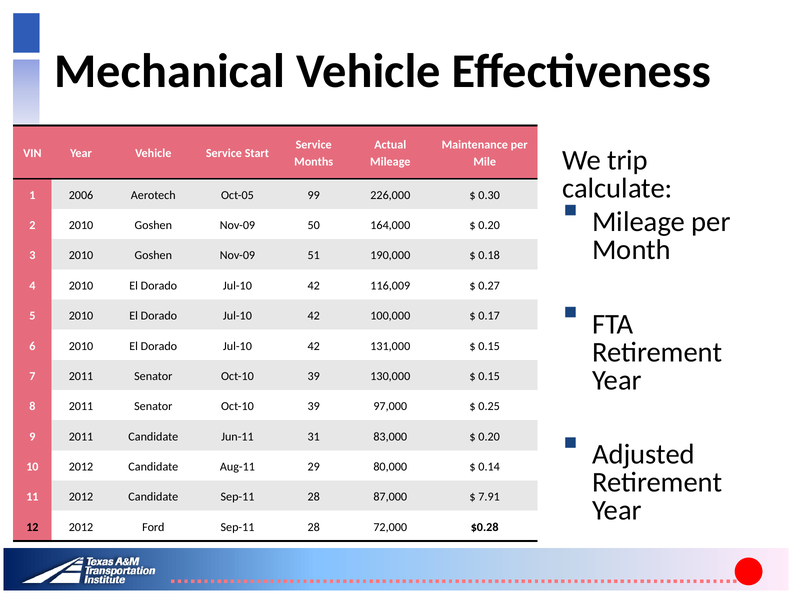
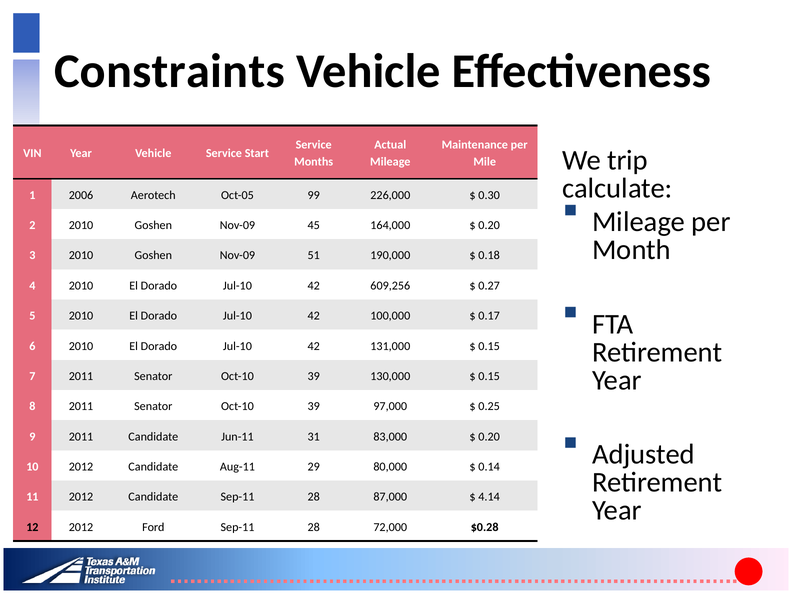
Mechanical: Mechanical -> Constraints
50: 50 -> 45
116,009: 116,009 -> 609,256
7.91: 7.91 -> 4.14
